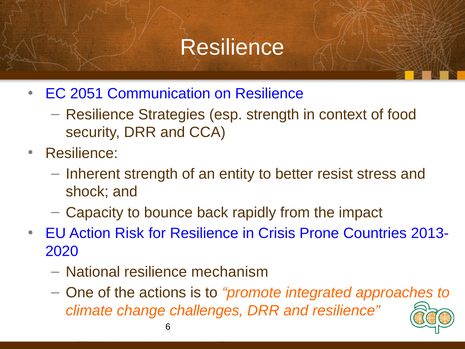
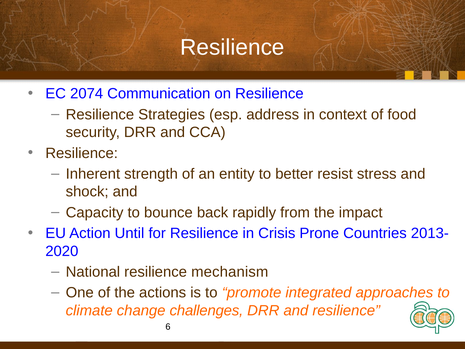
2051: 2051 -> 2074
esp strength: strength -> address
Risk: Risk -> Until
